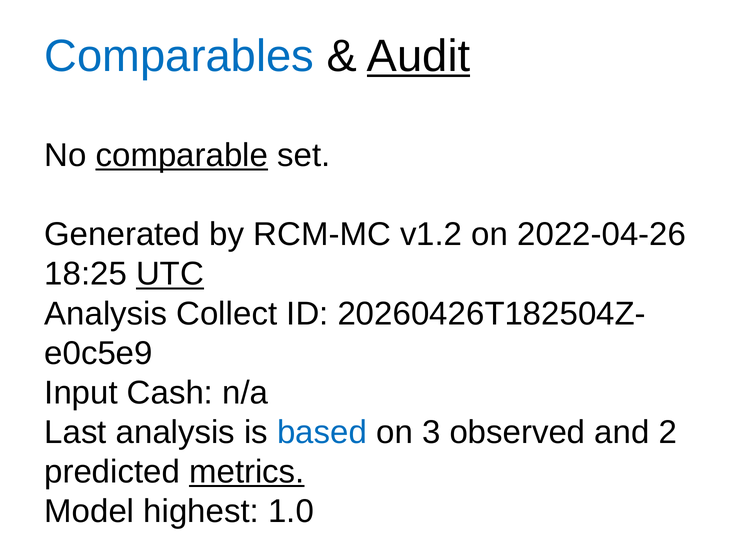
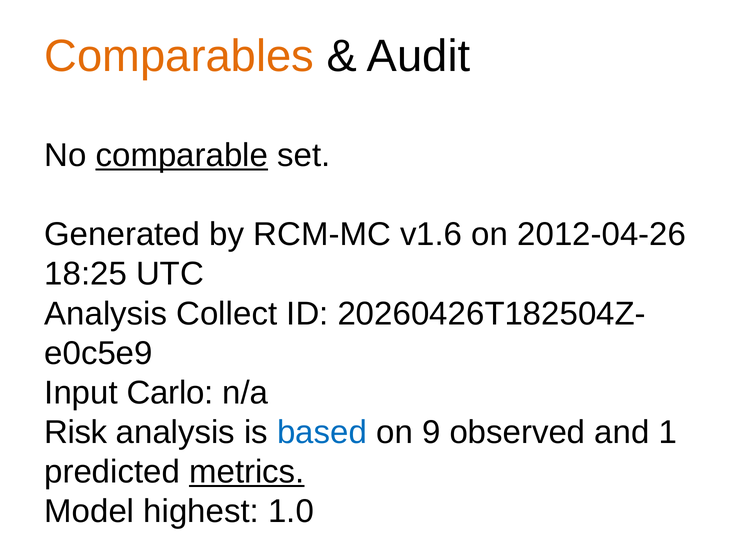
Comparables colour: blue -> orange
Audit underline: present -> none
v1.2: v1.2 -> v1.6
2022-04-26: 2022-04-26 -> 2012-04-26
UTC underline: present -> none
Cash: Cash -> Carlo
Last: Last -> Risk
3: 3 -> 9
2: 2 -> 1
